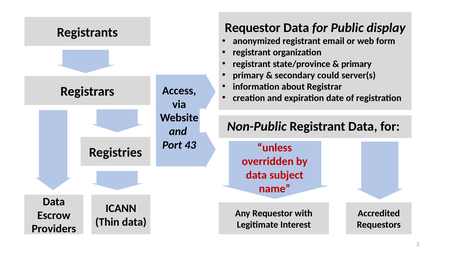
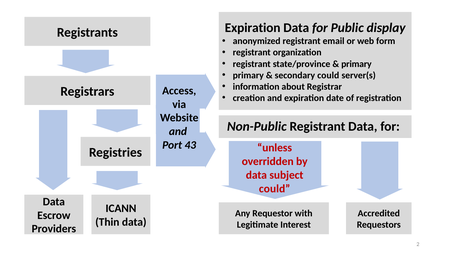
Requestor at (253, 28): Requestor -> Expiration
name at (275, 188): name -> could
